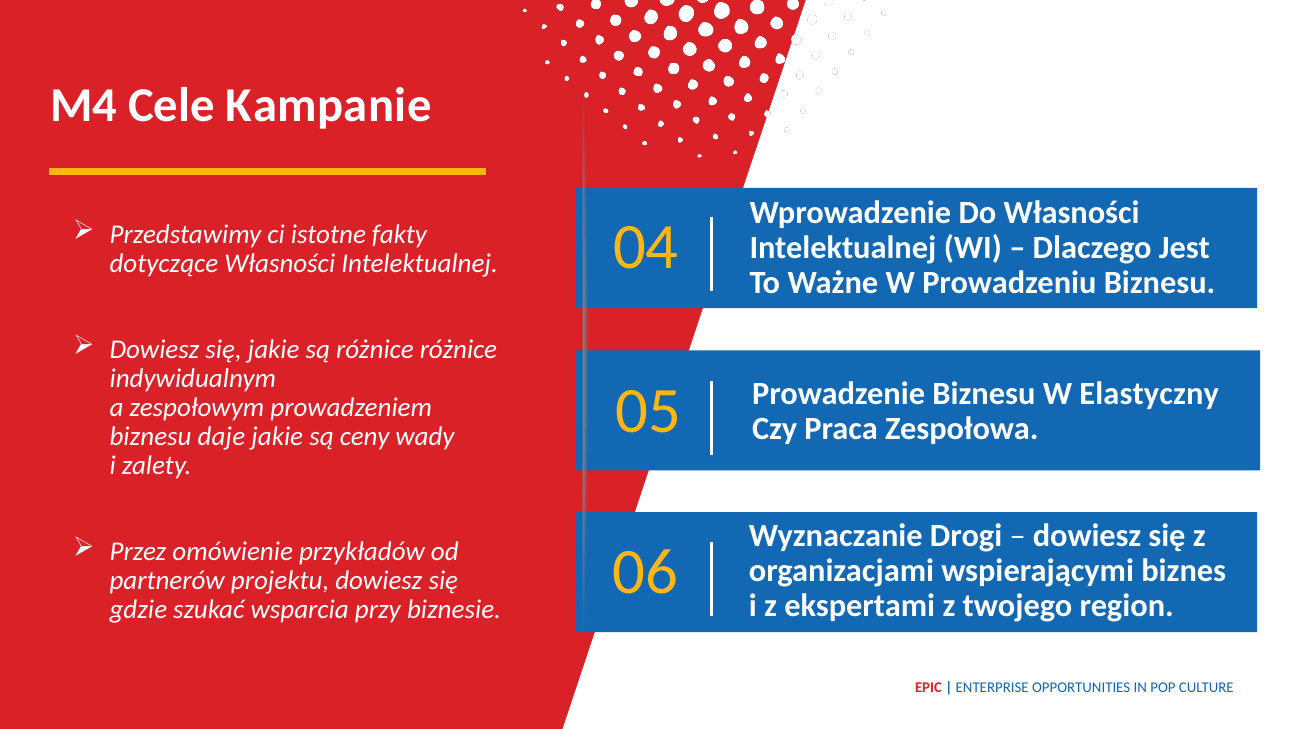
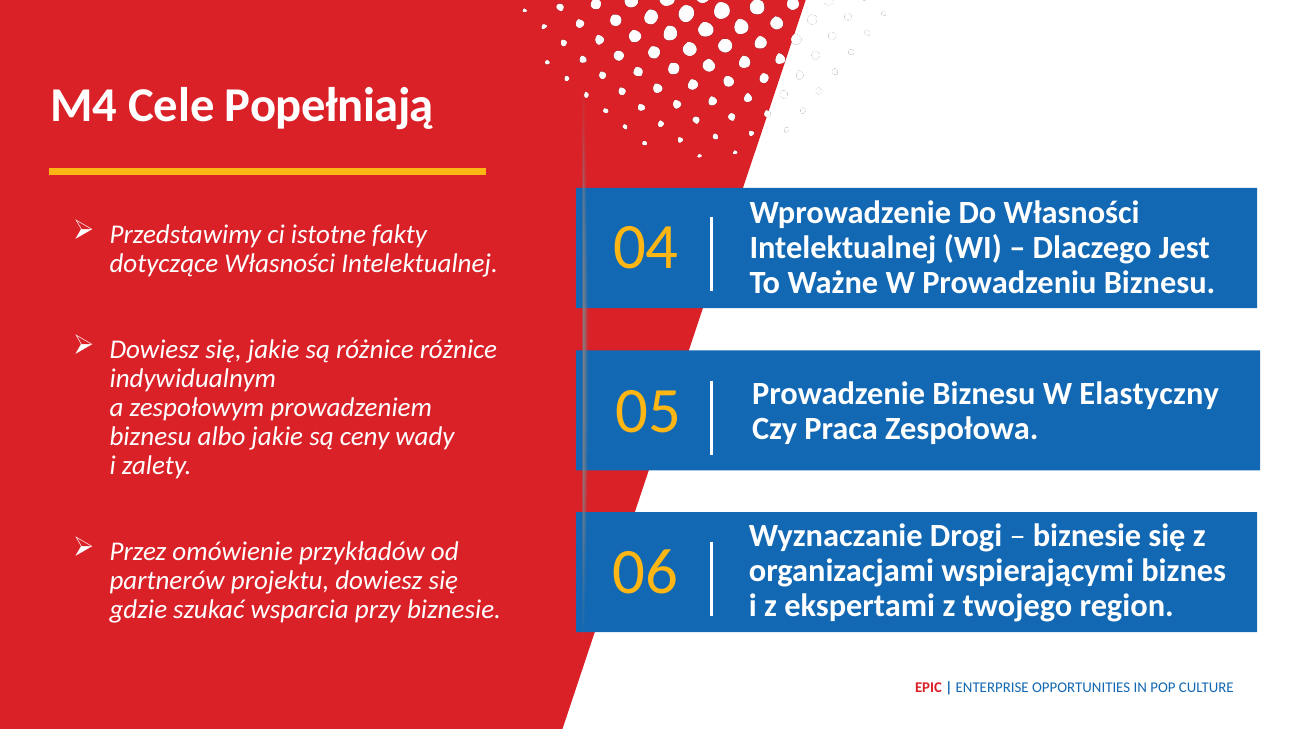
Kampanie: Kampanie -> Popełniają
daje: daje -> albo
dowiesz at (1087, 536): dowiesz -> biznesie
